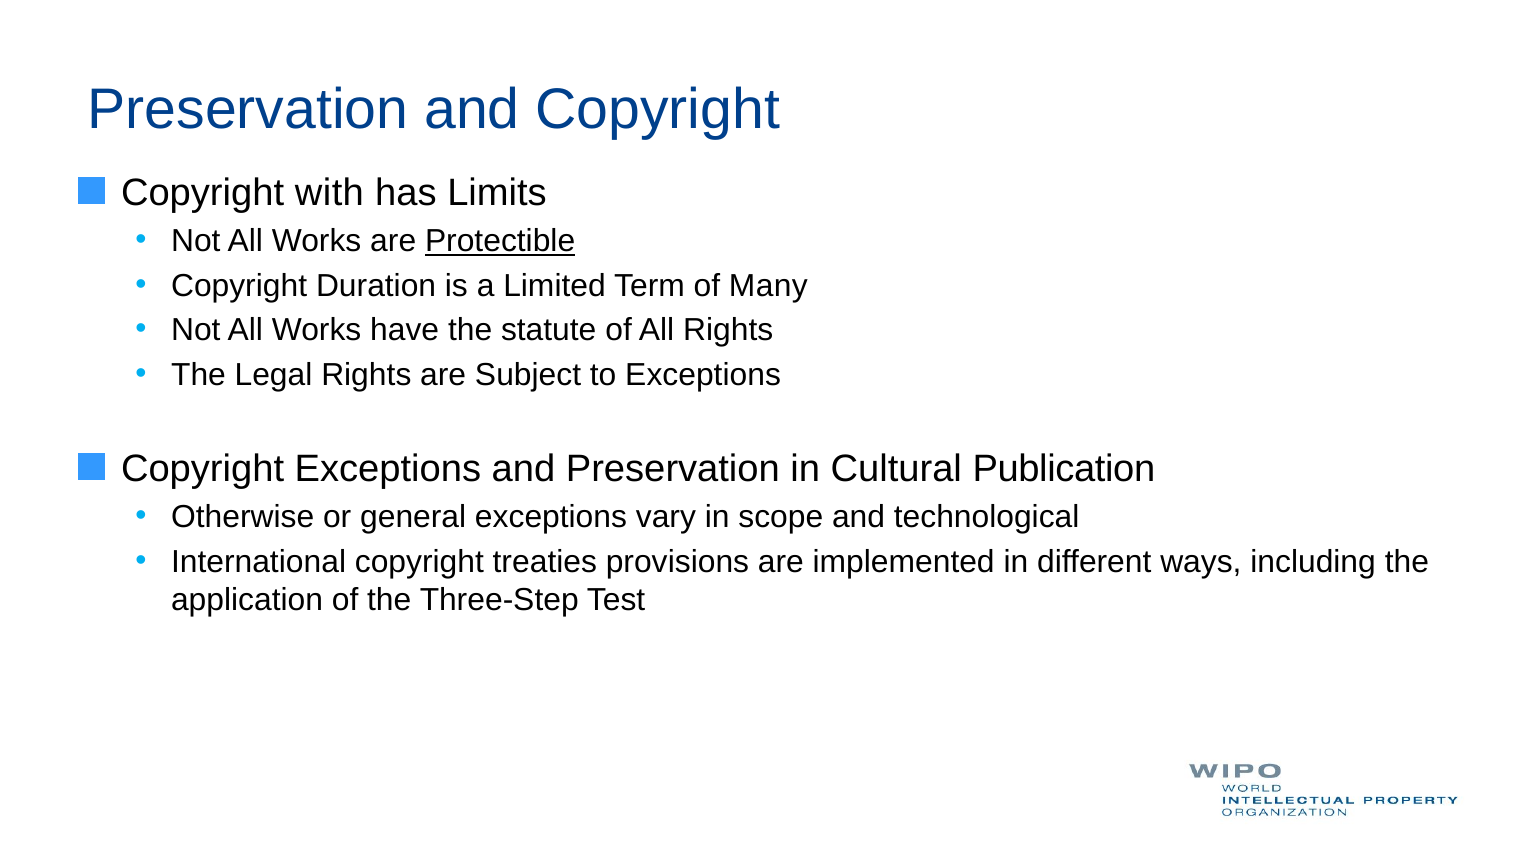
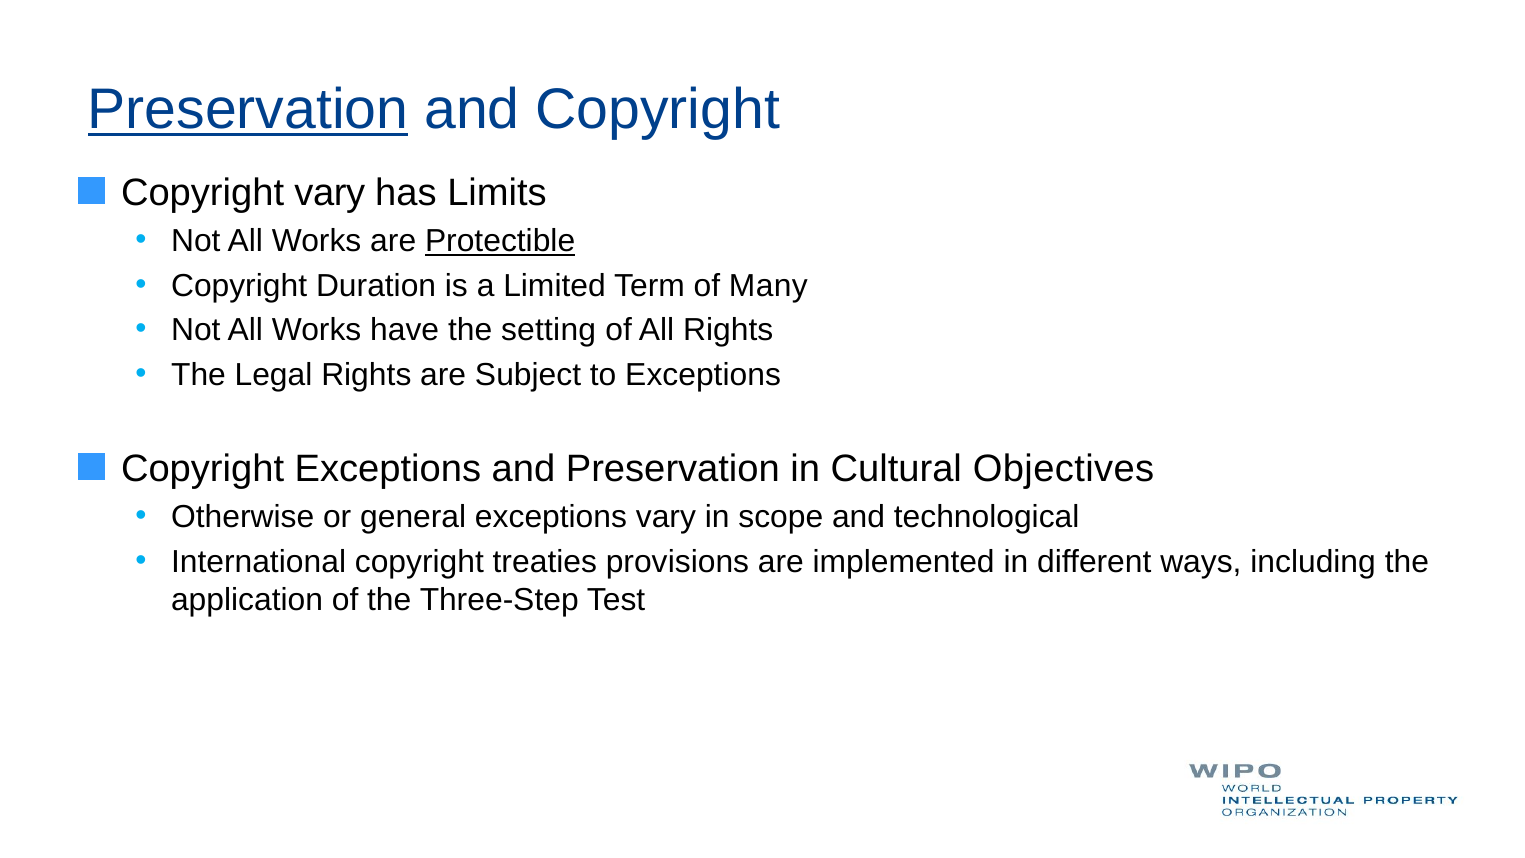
Preservation at (248, 110) underline: none -> present
Copyright with: with -> vary
statute: statute -> setting
Publication: Publication -> Objectives
